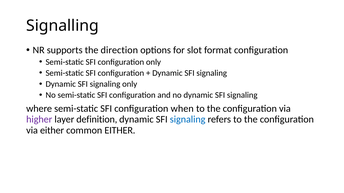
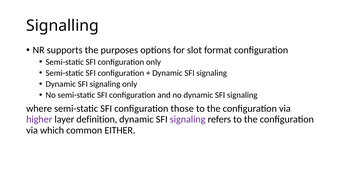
direction: direction -> purposes
when: when -> those
signaling at (188, 120) colour: blue -> purple
via either: either -> which
